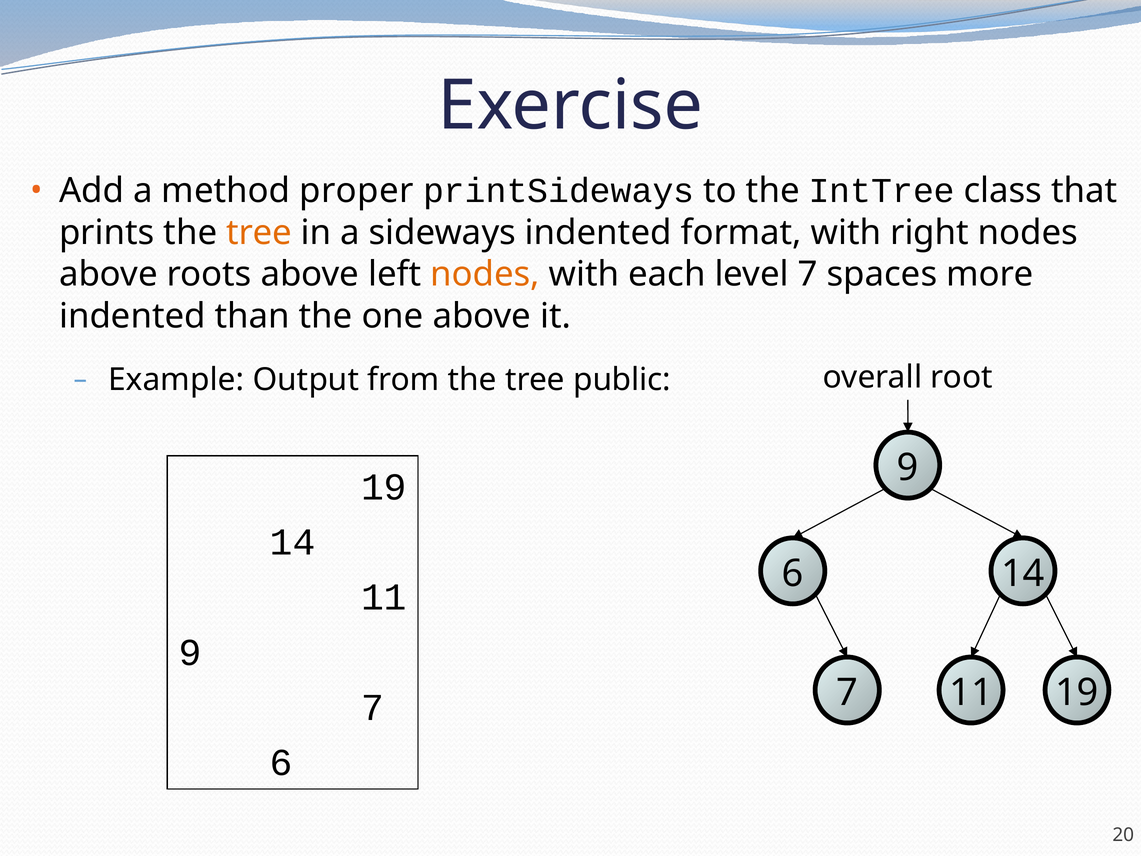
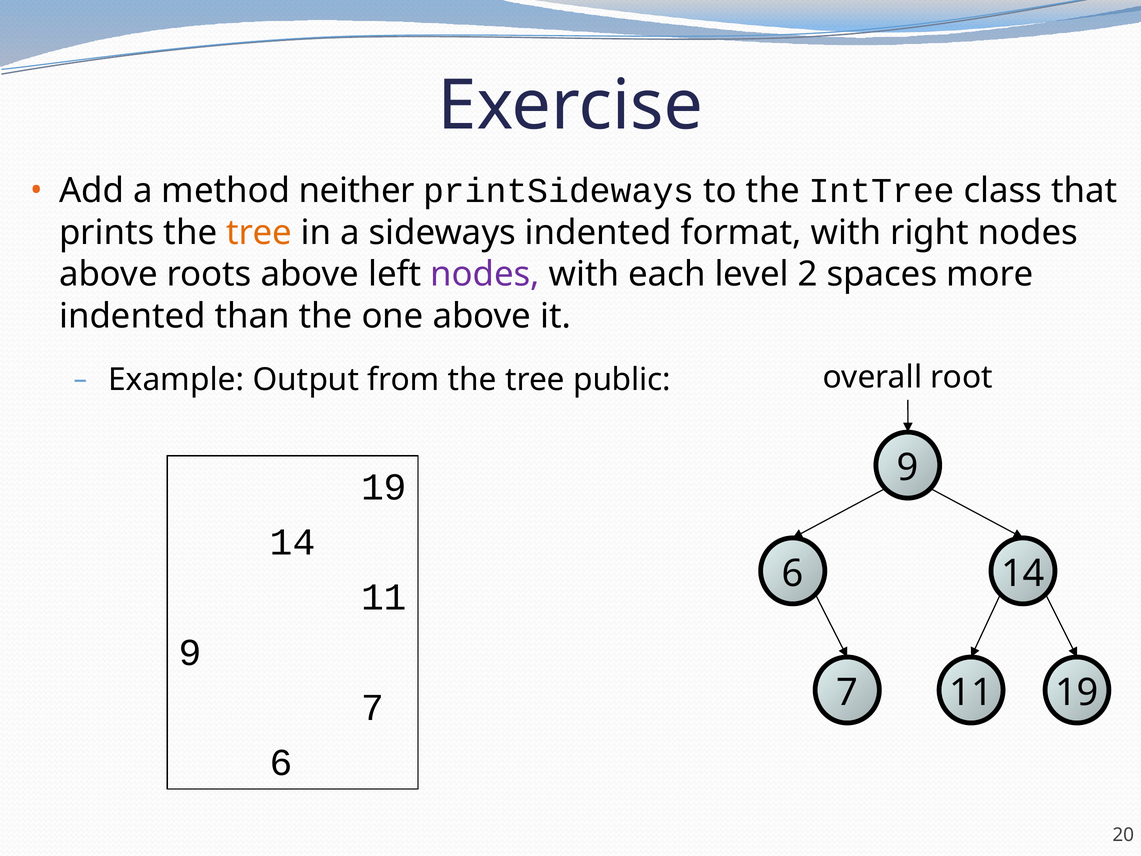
proper: proper -> neither
nodes at (485, 274) colour: orange -> purple
level 7: 7 -> 2
